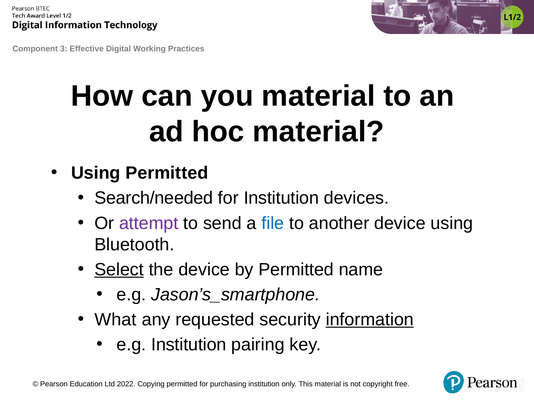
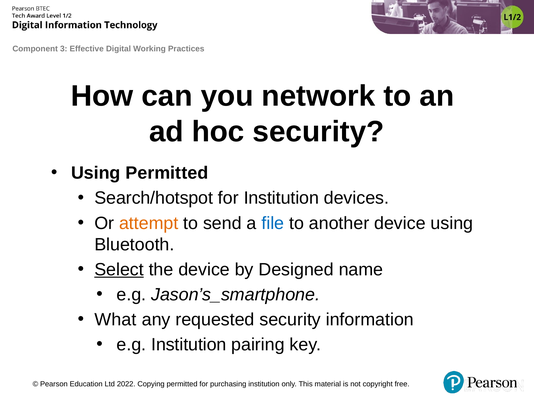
you material: material -> network
hoc material: material -> security
Search/needed: Search/needed -> Search/hotspot
attempt colour: purple -> orange
by Permitted: Permitted -> Designed
information underline: present -> none
